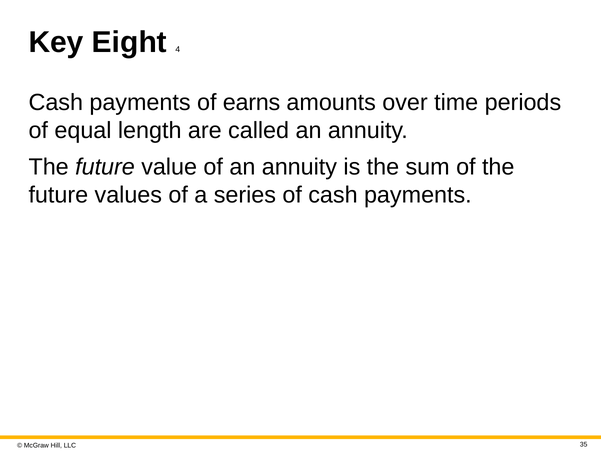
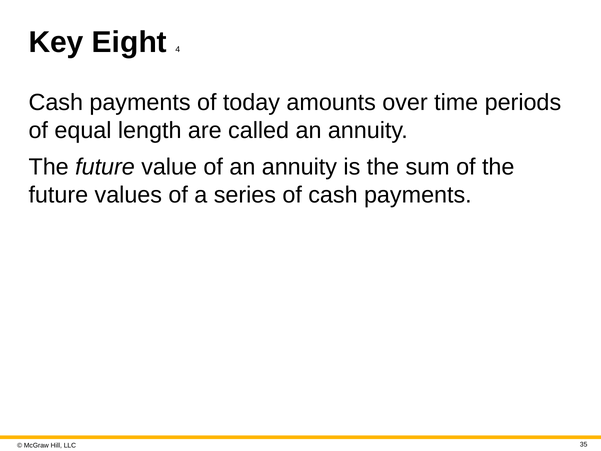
earns: earns -> today
